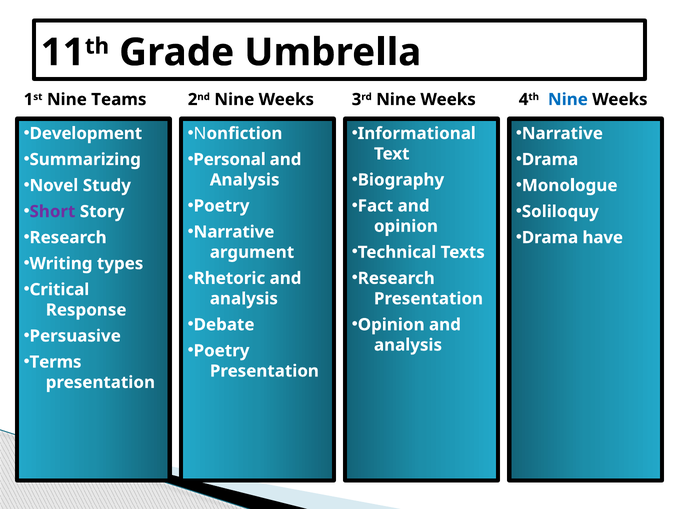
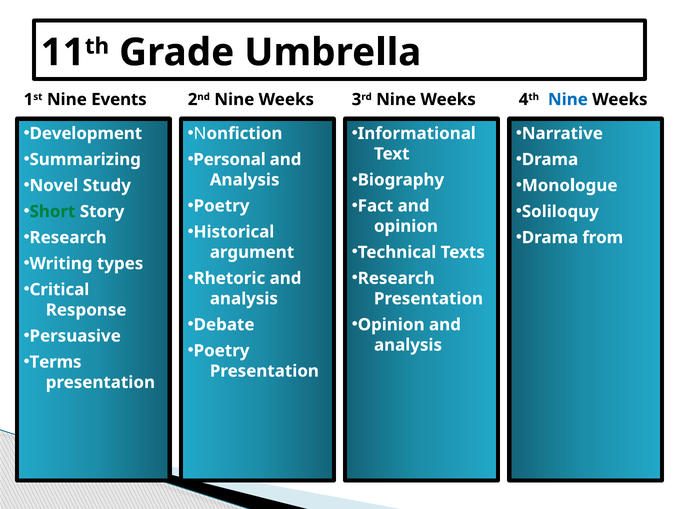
Teams: Teams -> Events
Short colour: purple -> green
Narrative at (234, 232): Narrative -> Historical
have: have -> from
